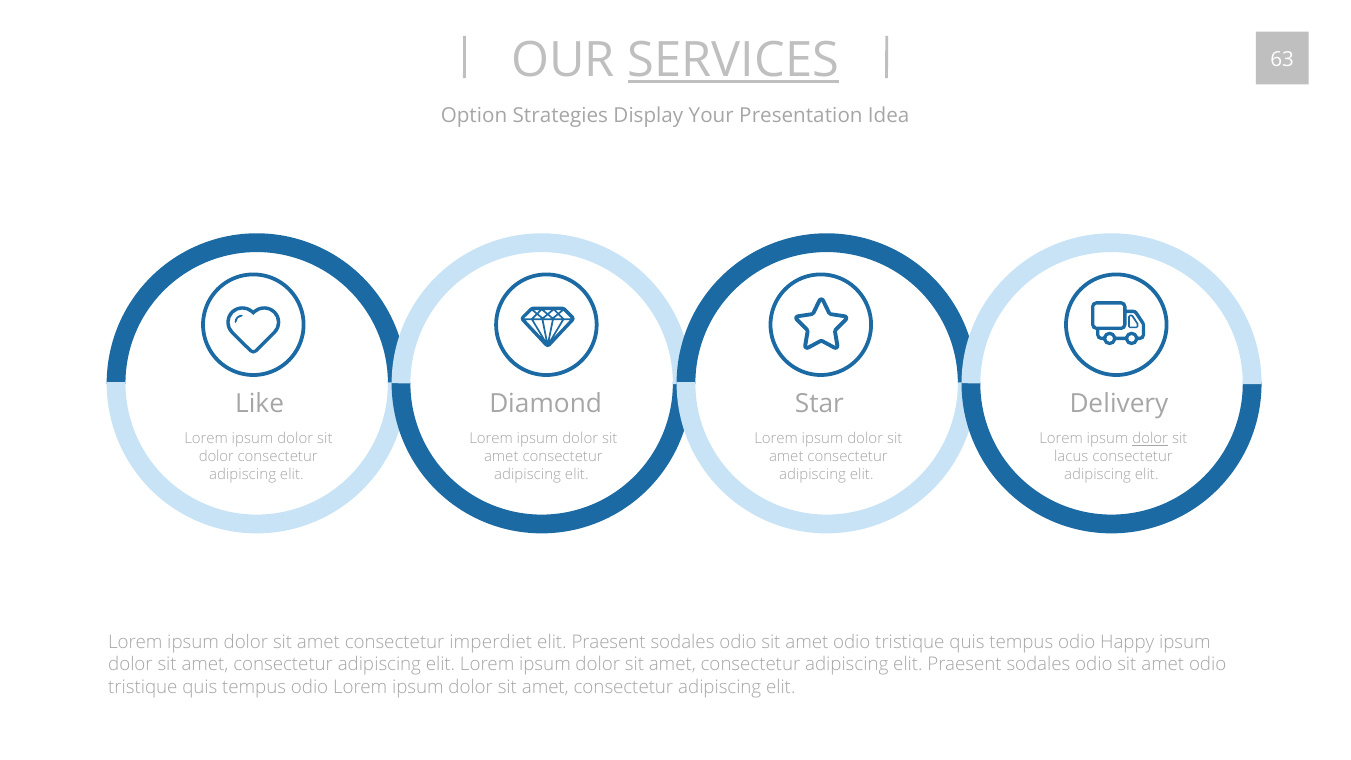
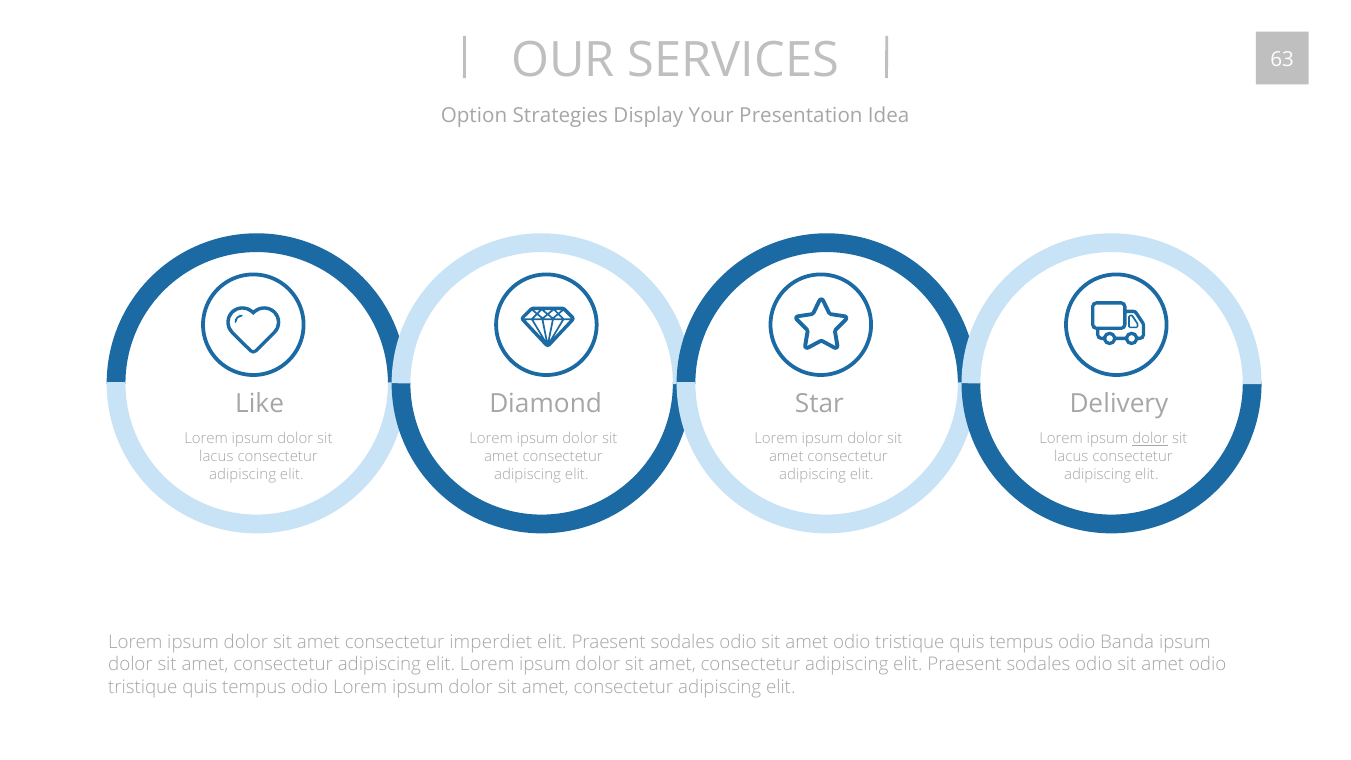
SERVICES underline: present -> none
dolor at (216, 457): dolor -> lacus
Happy: Happy -> Banda
